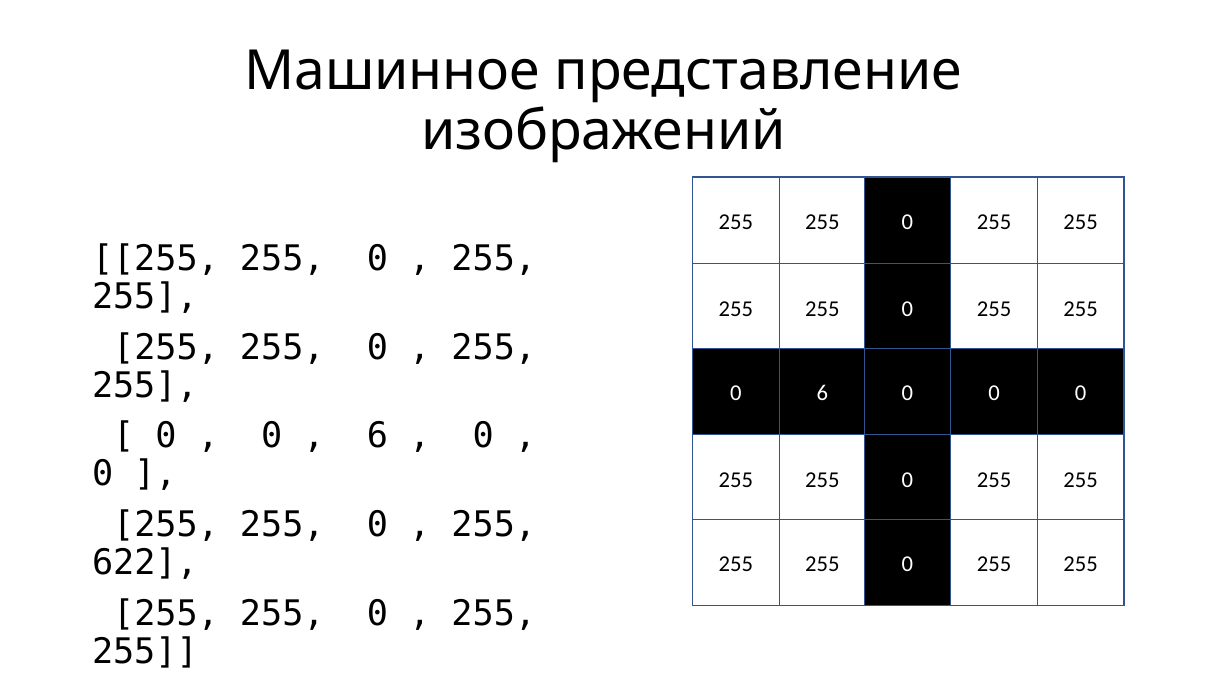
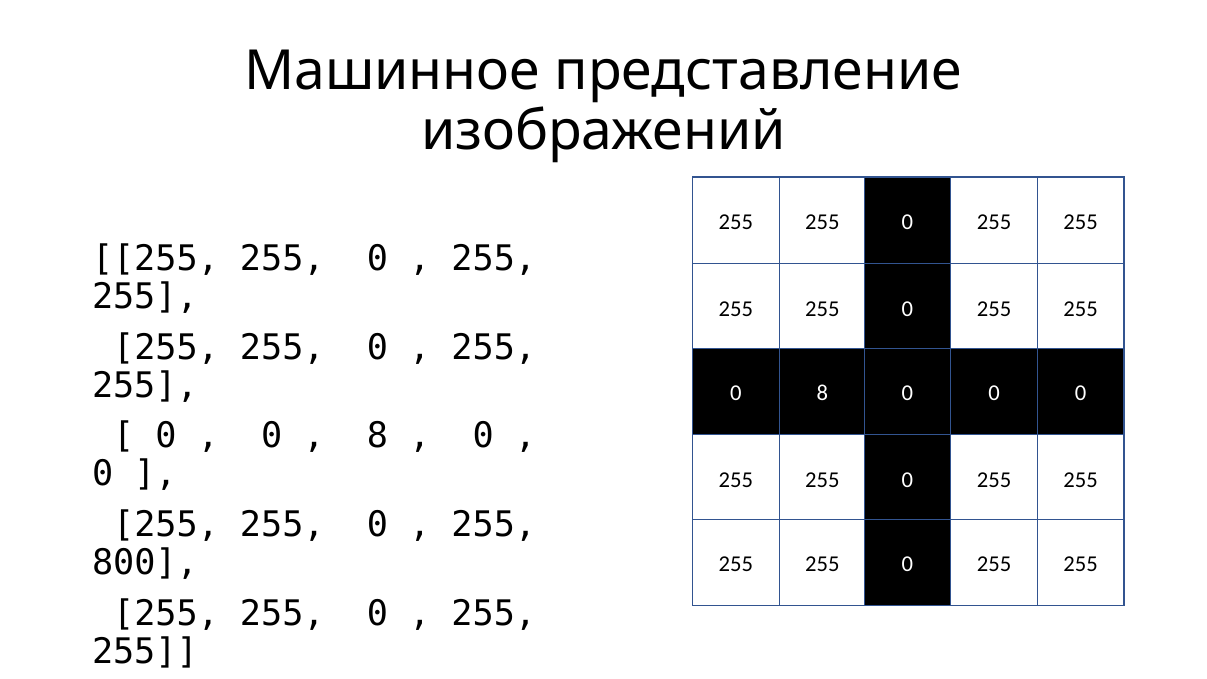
0 6: 6 -> 8
6 at (377, 436): 6 -> 8
622: 622 -> 800
